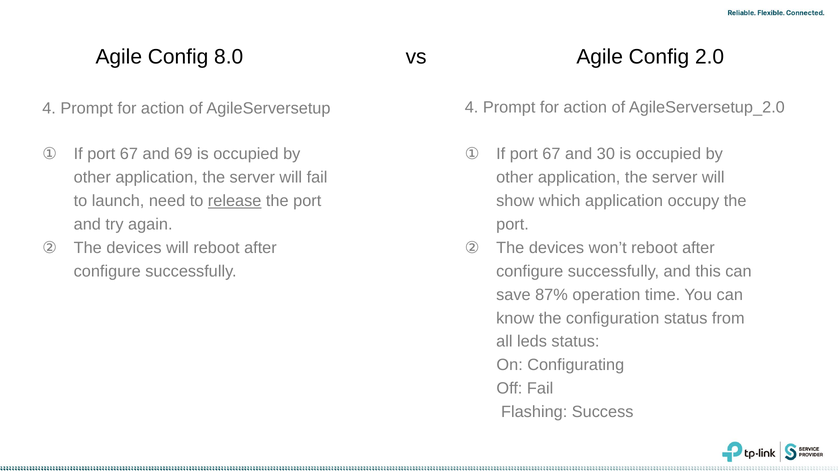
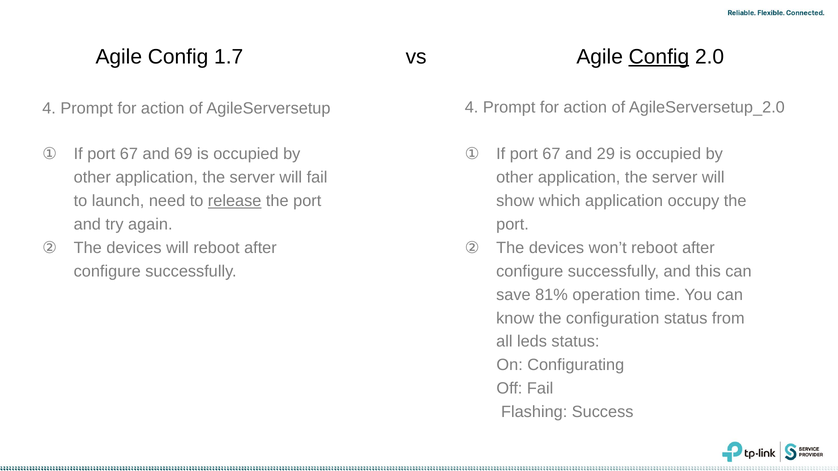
8.0: 8.0 -> 1.7
Config at (659, 57) underline: none -> present
30: 30 -> 29
87%: 87% -> 81%
